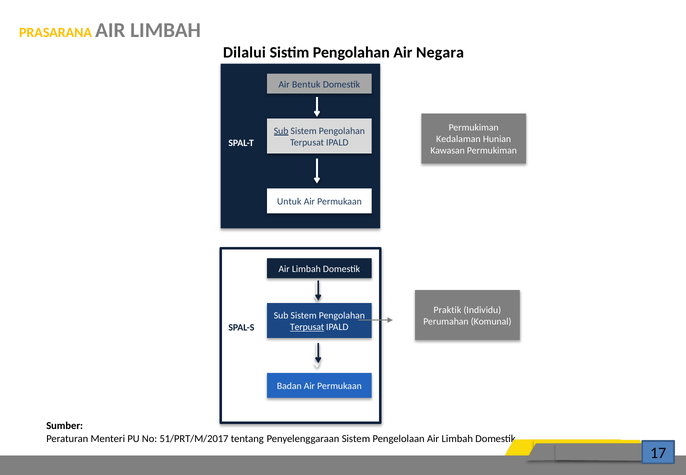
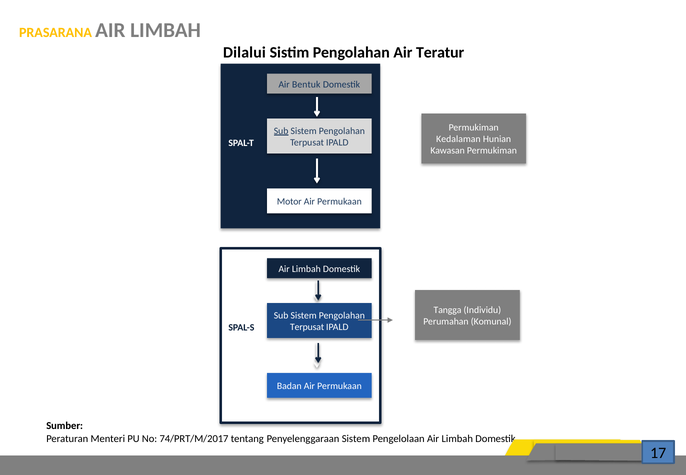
Negara: Negara -> Teratur
Untuk: Untuk -> Motor
Praktik: Praktik -> Tangga
Terpusat at (307, 327) underline: present -> none
51/PRT/M/2017: 51/PRT/M/2017 -> 74/PRT/M/2017
